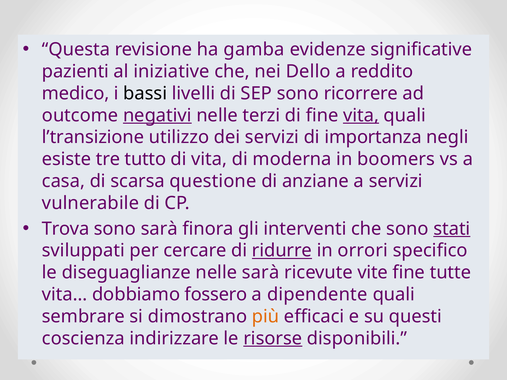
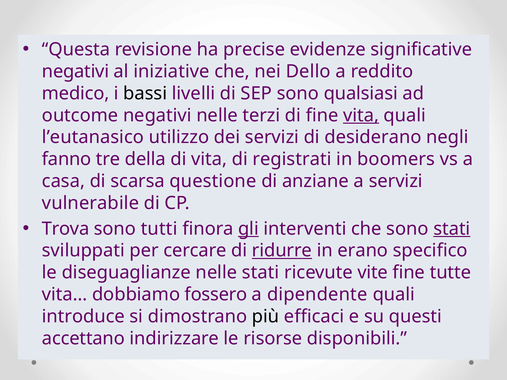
gamba: gamba -> precise
pazienti at (75, 71): pazienti -> negativi
ricorrere: ricorrere -> qualsiasi
negativi at (157, 115) underline: present -> none
l’transizione: l’transizione -> l’eutanasico
importanza: importanza -> desiderano
esiste: esiste -> fanno
tutto: tutto -> della
moderna: moderna -> registrati
sono sarà: sarà -> tutti
gli underline: none -> present
orrori: orrori -> erano
nelle sarà: sarà -> stati
sembrare: sembrare -> introduce
più colour: orange -> black
coscienza: coscienza -> accettano
risorse underline: present -> none
